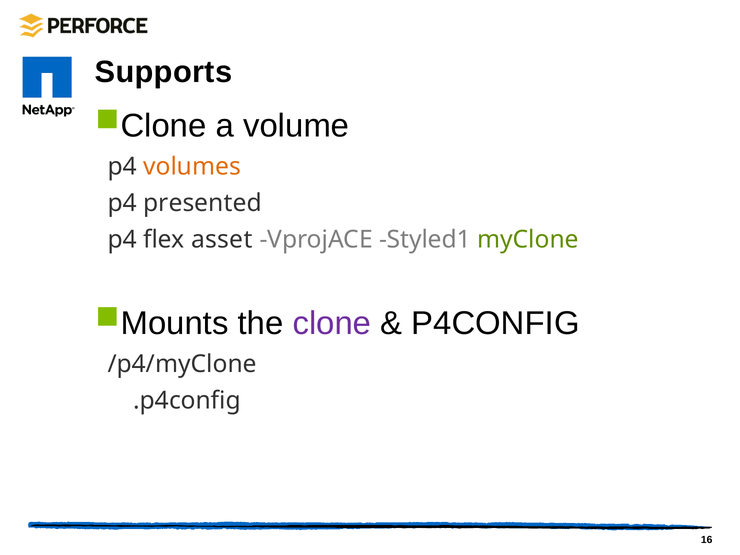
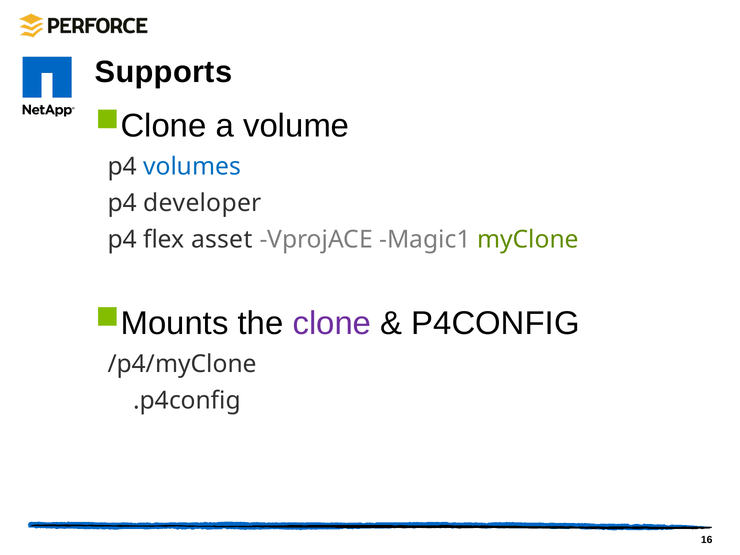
volumes colour: orange -> blue
presented: presented -> developer
Styled1: Styled1 -> Magic1
